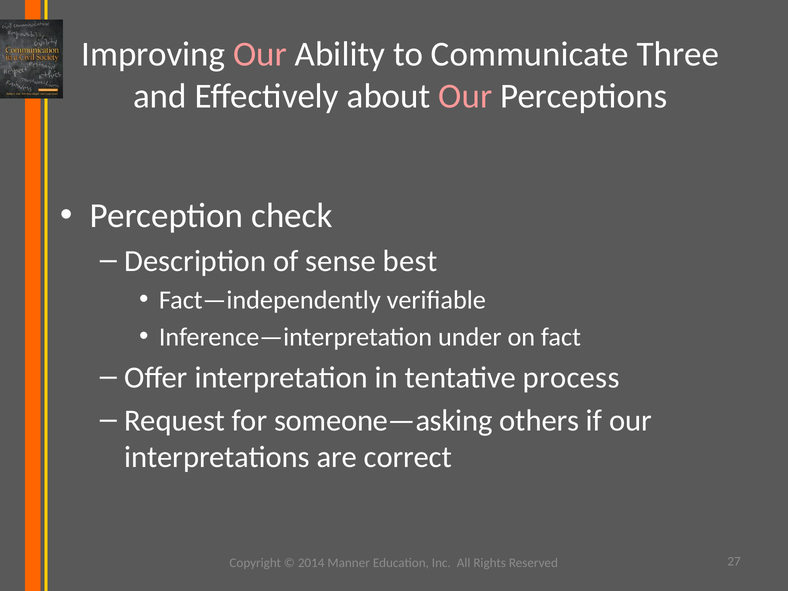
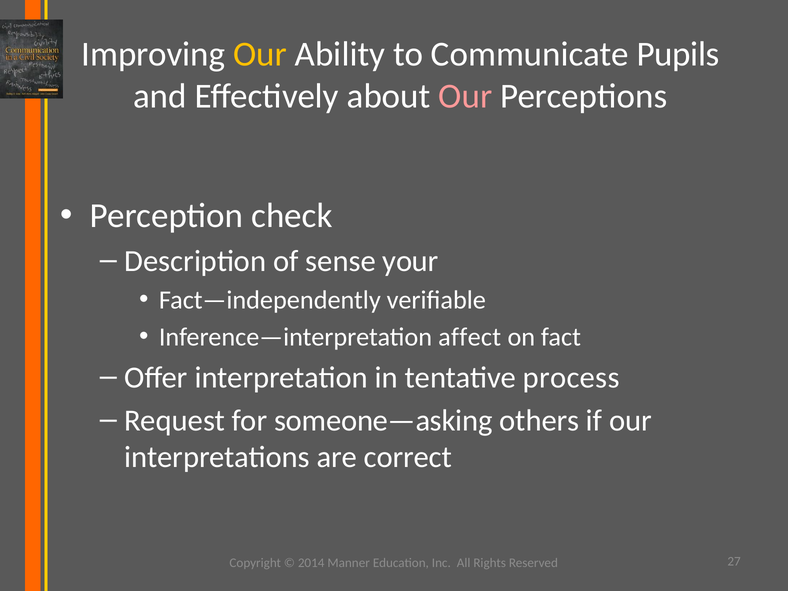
Our at (260, 54) colour: pink -> yellow
Three: Three -> Pupils
best: best -> your
under: under -> affect
